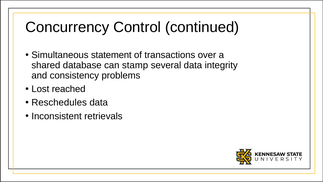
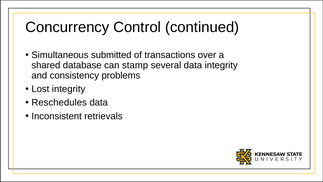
statement: statement -> submitted
Lost reached: reached -> integrity
